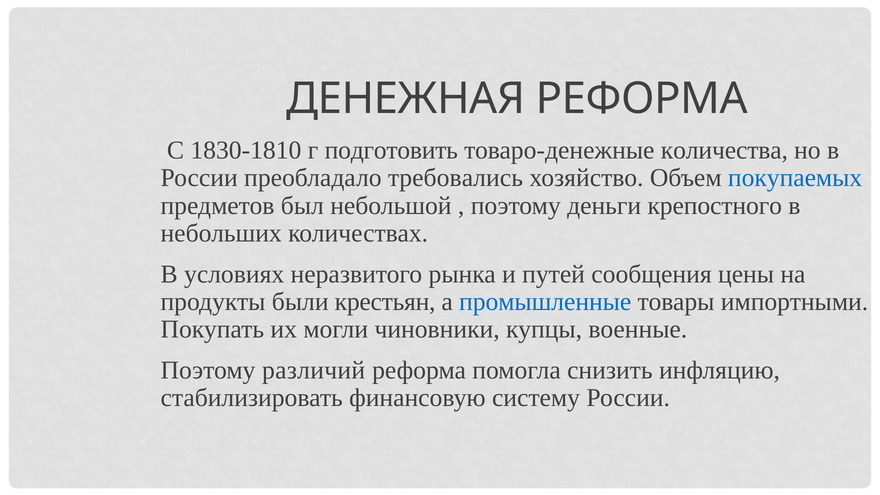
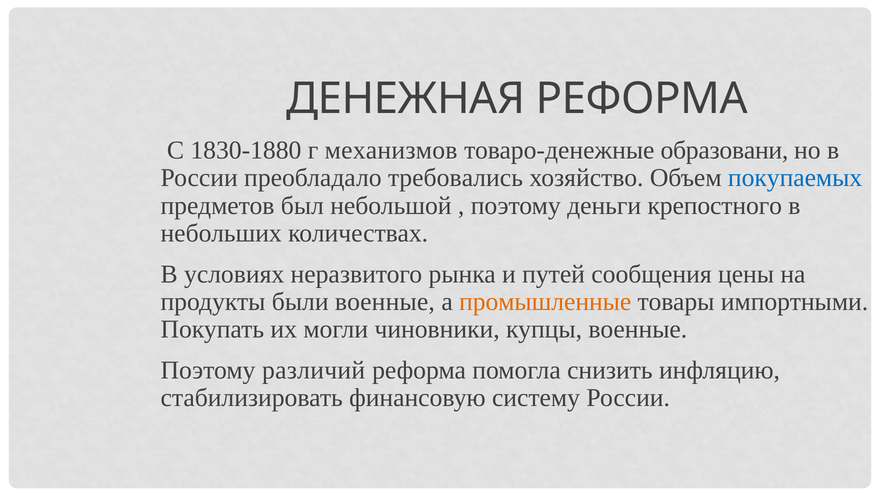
1830-1810: 1830-1810 -> 1830-1880
подготовить: подготовить -> механизмов
количества: количества -> образовани
были крестьян: крестьян -> военные
промышленные colour: blue -> orange
